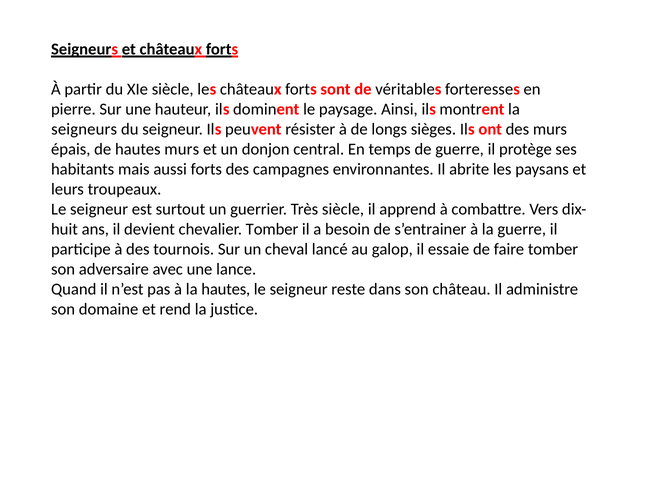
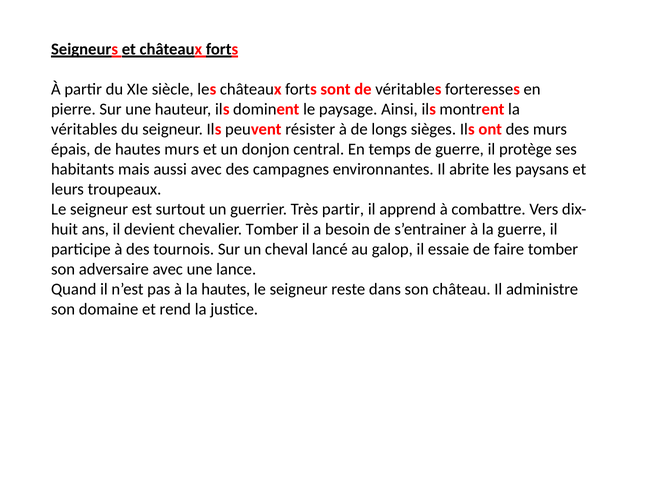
seigneurs at (84, 129): seigneurs -> véritables
aussi forts: forts -> avec
Très siècle: siècle -> partir
